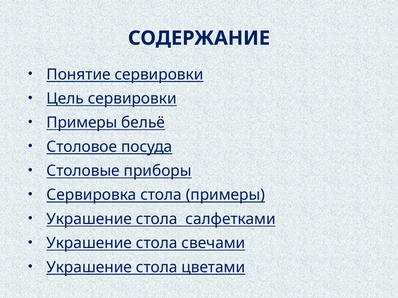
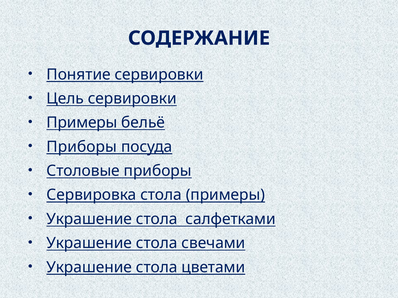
Столовое at (82, 147): Столовое -> Приборы
